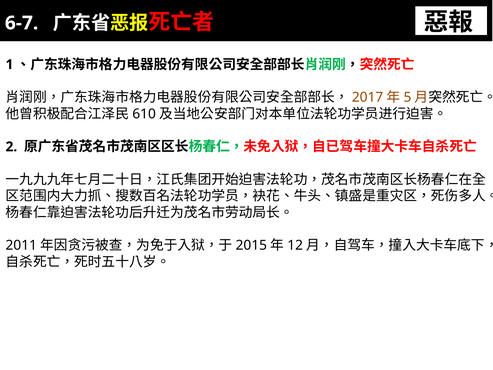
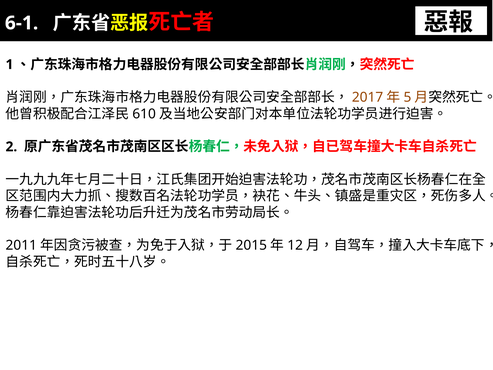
6-7: 6-7 -> 6-1
